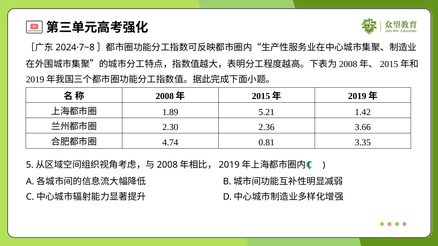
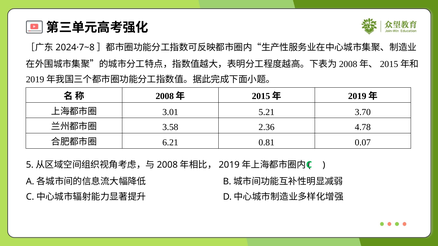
1.89: 1.89 -> 3.01
1.42: 1.42 -> 3.70
2.30: 2.30 -> 3.58
3.66: 3.66 -> 4.78
4.74: 4.74 -> 6.21
3.35: 3.35 -> 0.07
